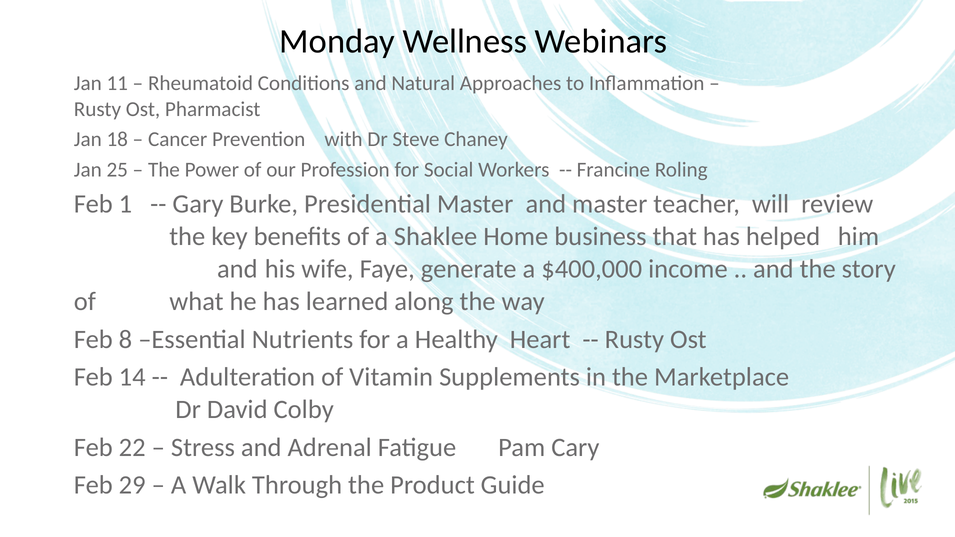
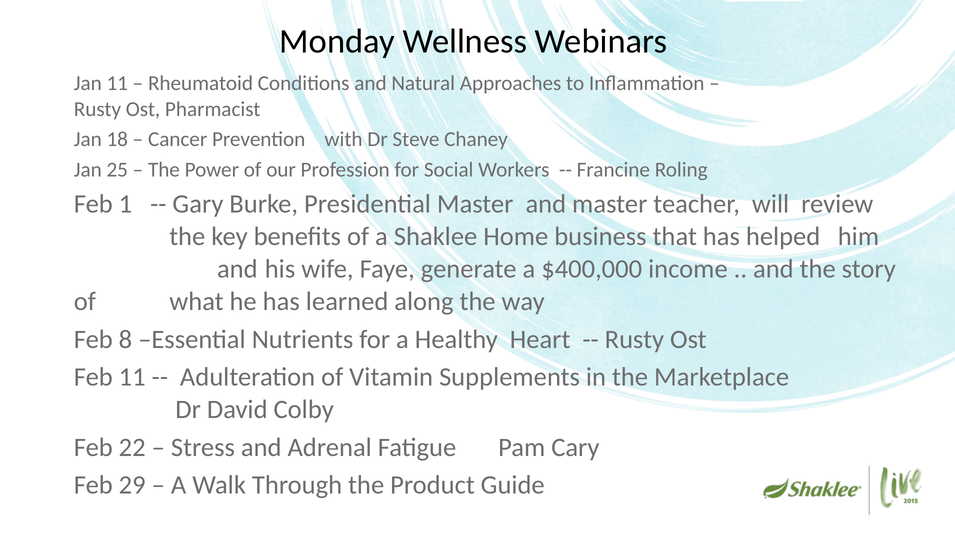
Feb 14: 14 -> 11
